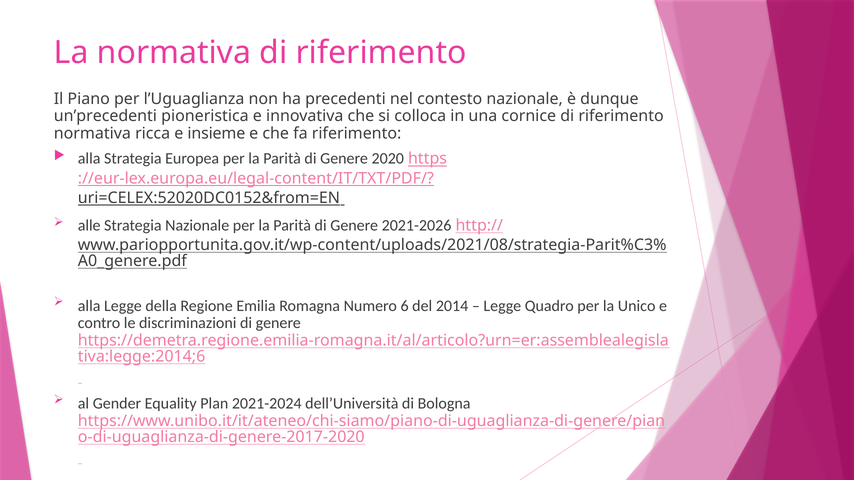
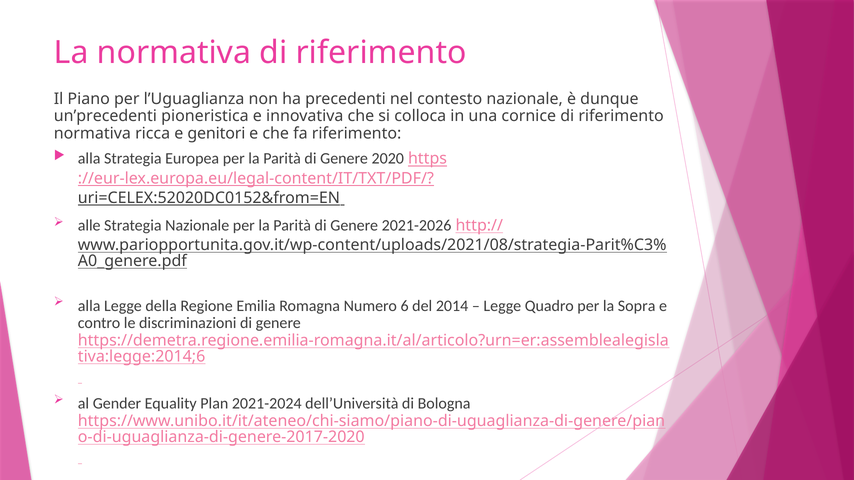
insieme: insieme -> genitori
Unico: Unico -> Sopra
